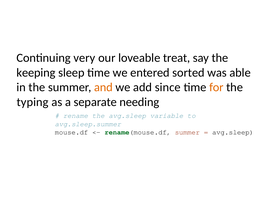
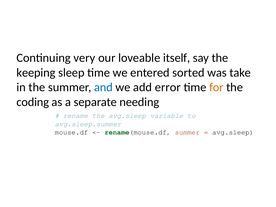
treat: treat -> itself
able: able -> take
and colour: orange -> blue
since: since -> error
typing: typing -> coding
